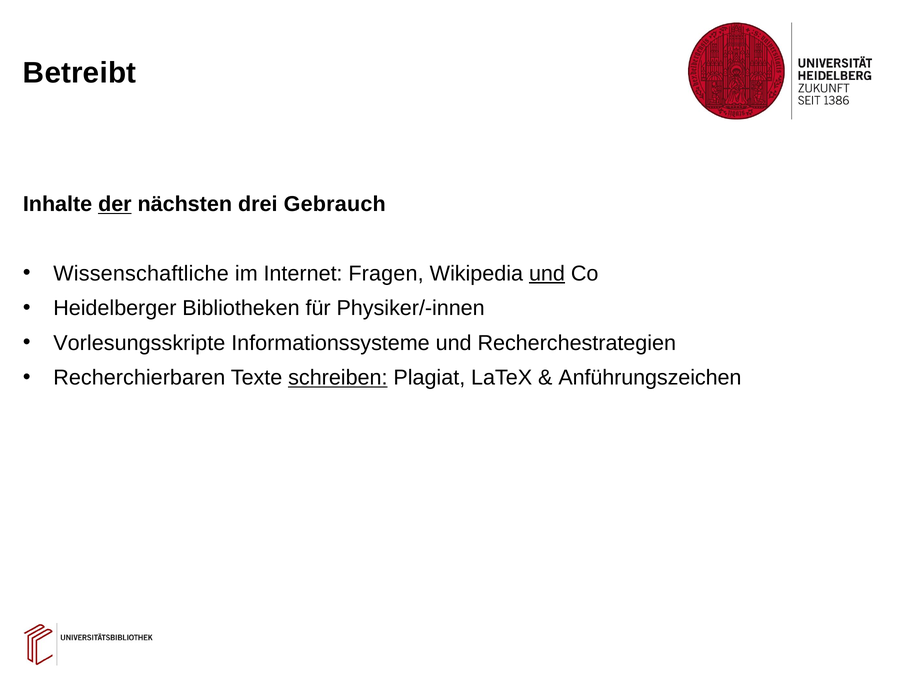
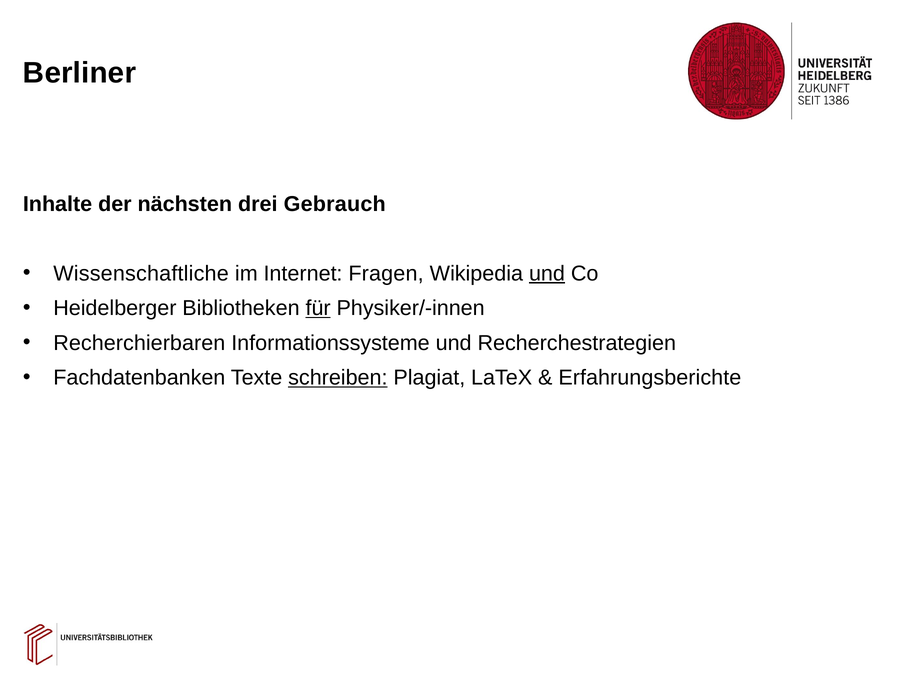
Betreibt: Betreibt -> Berliner
der underline: present -> none
für underline: none -> present
Vorlesungsskripte: Vorlesungsskripte -> Recherchierbaren
Recherchierbaren: Recherchierbaren -> Fachdatenbanken
Anführungszeichen: Anführungszeichen -> Erfahrungsberichte
